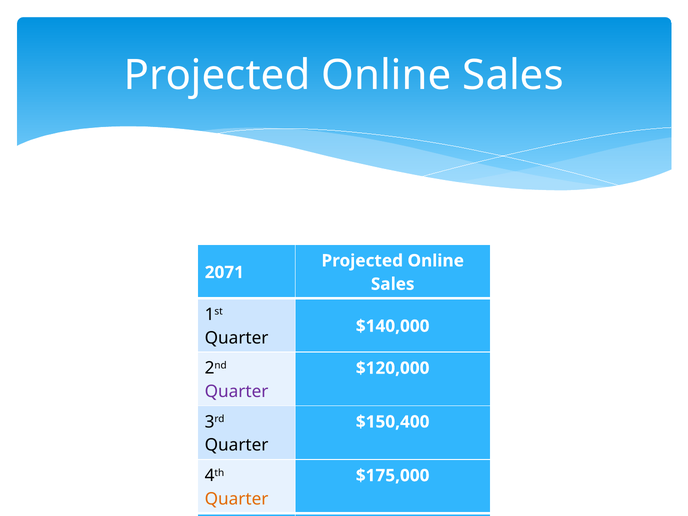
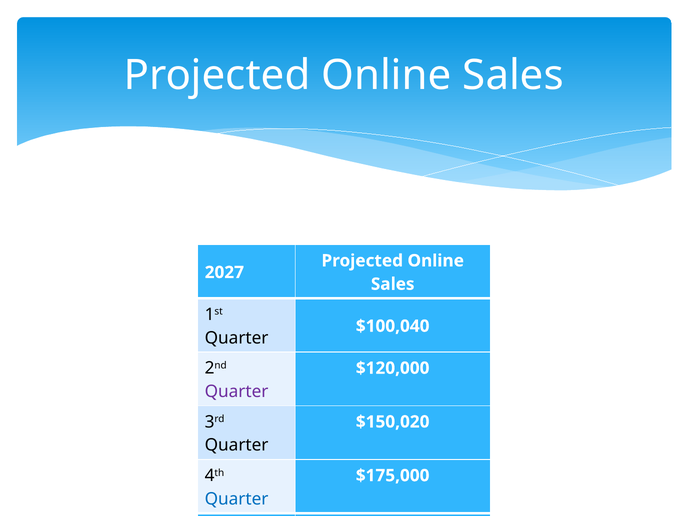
2071: 2071 -> 2027
$140,000: $140,000 -> $100,040
$150,400: $150,400 -> $150,020
Quarter at (237, 499) colour: orange -> blue
